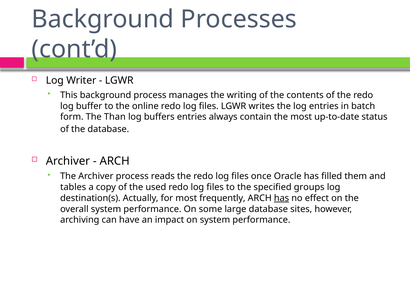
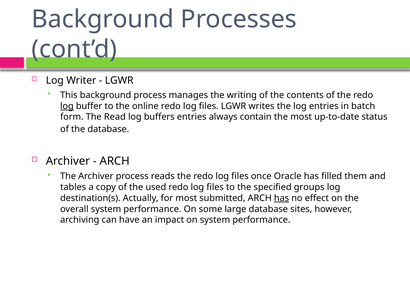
log at (67, 106) underline: none -> present
Than: Than -> Read
frequently: frequently -> submitted
